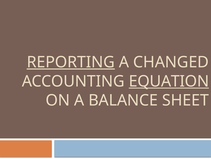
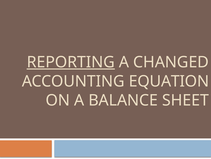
EQUATION underline: present -> none
